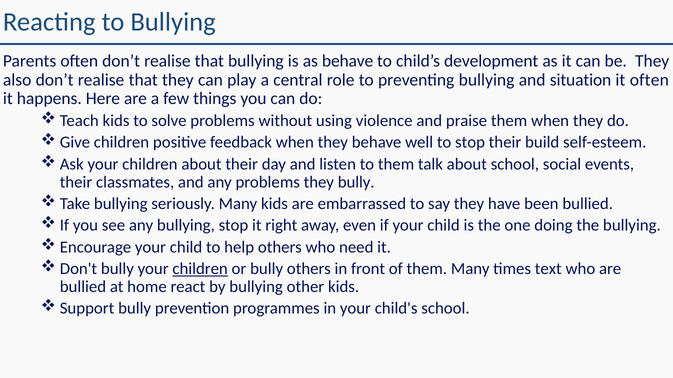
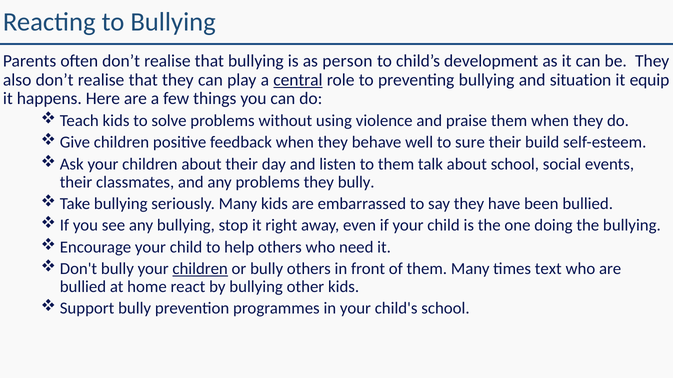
as behave: behave -> person
central underline: none -> present
it often: often -> equip
to stop: stop -> sure
